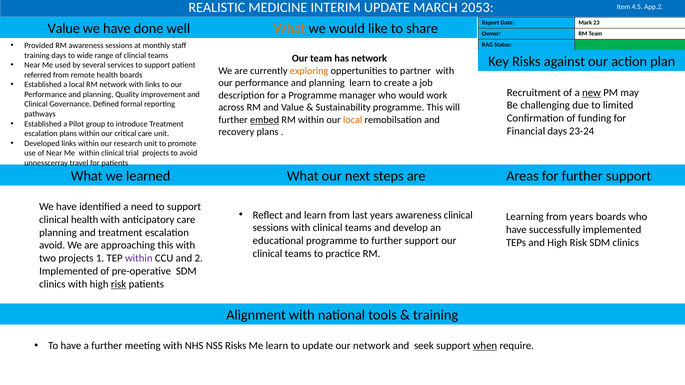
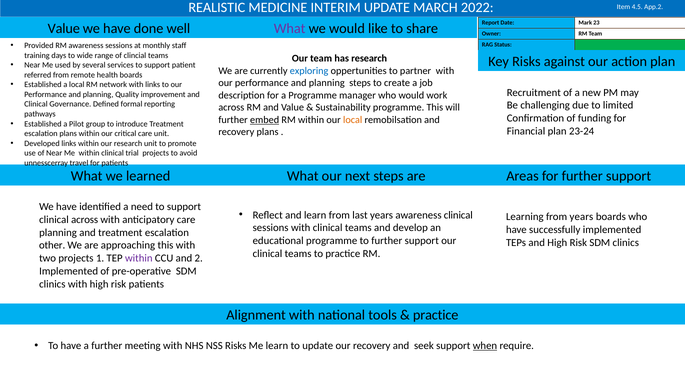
2053: 2053 -> 2022
What at (290, 29) colour: orange -> purple
has network: network -> research
exploring colour: orange -> blue
planning learn: learn -> steps
new underline: present -> none
Financial days: days -> plan
clinical health: health -> across
avoid at (52, 246): avoid -> other
risk at (119, 284) underline: present -> none
training at (436, 315): training -> practice
our network: network -> recovery
